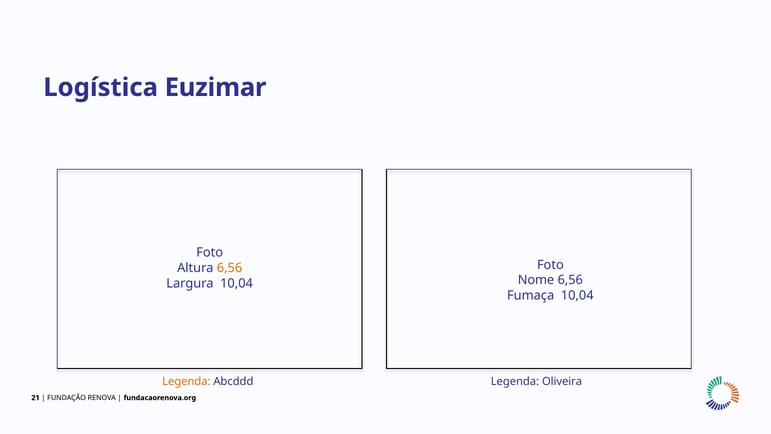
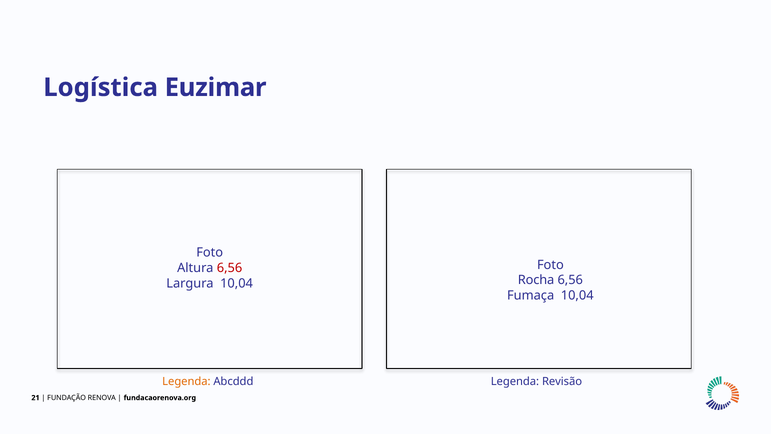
6,56 at (230, 268) colour: orange -> red
Nome: Nome -> Rocha
Oliveira: Oliveira -> Revisão
